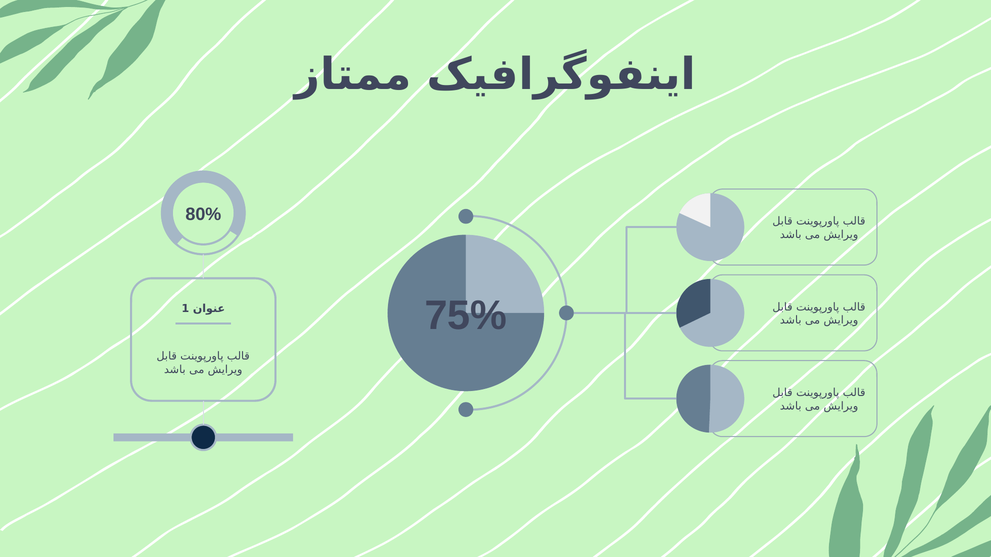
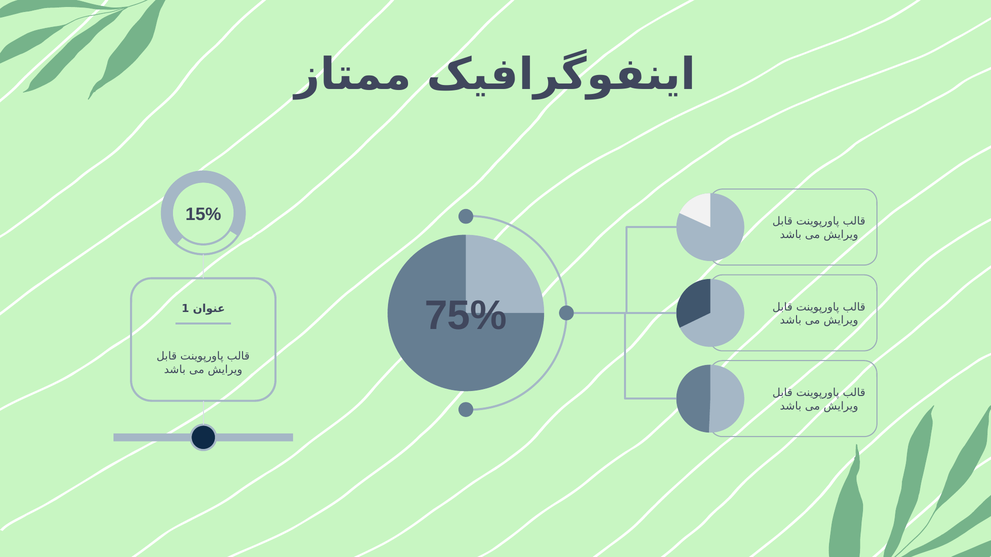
80%: 80% -> 15%
